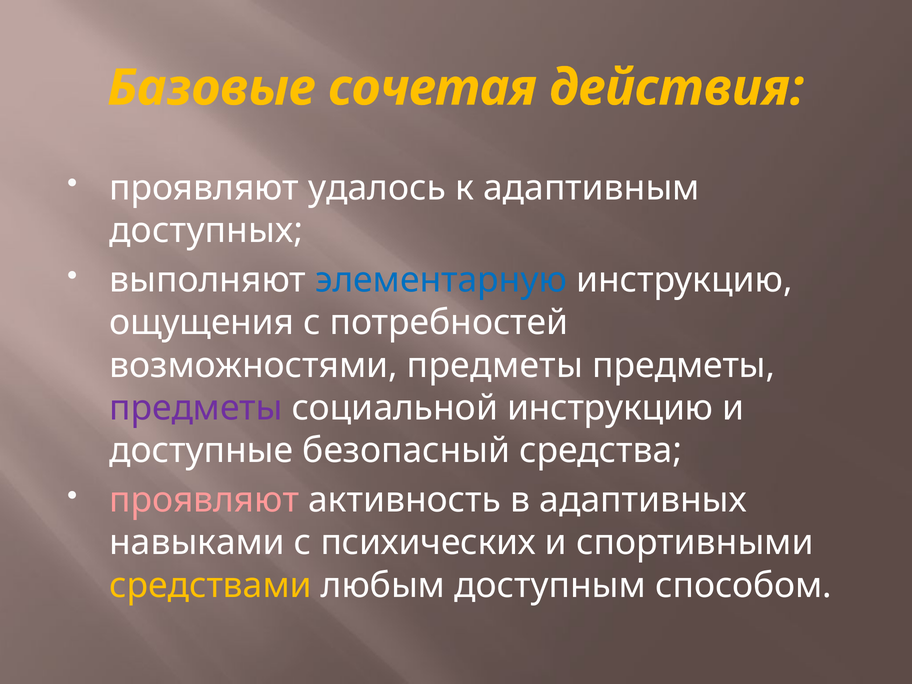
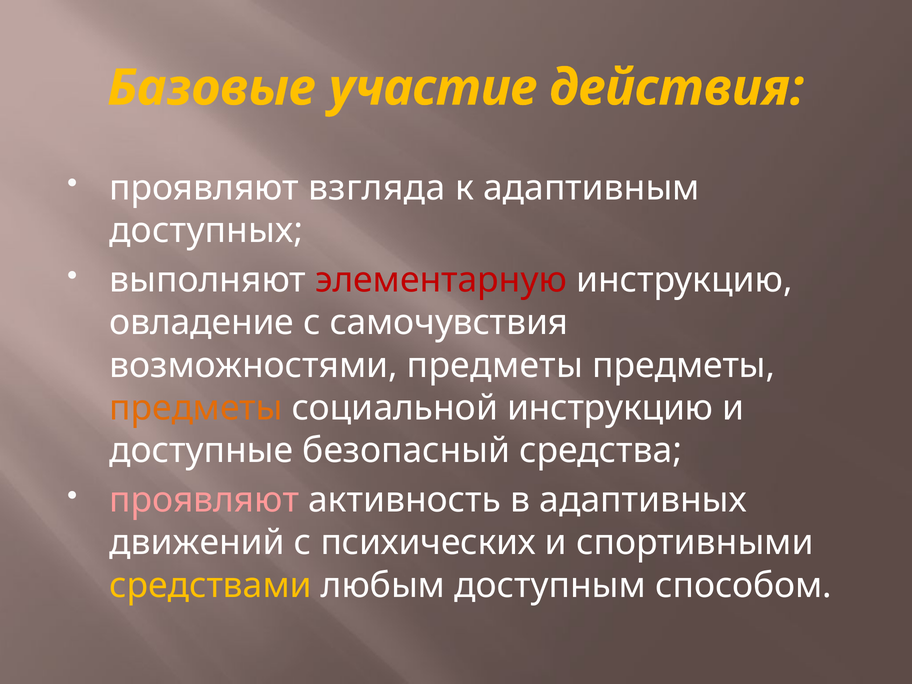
сочетая: сочетая -> участие
удалось: удалось -> взгляда
элементарную colour: blue -> red
ощущения: ощущения -> овладение
потребностей: потребностей -> самочувствия
предметы at (196, 408) colour: purple -> orange
навыками: навыками -> движений
